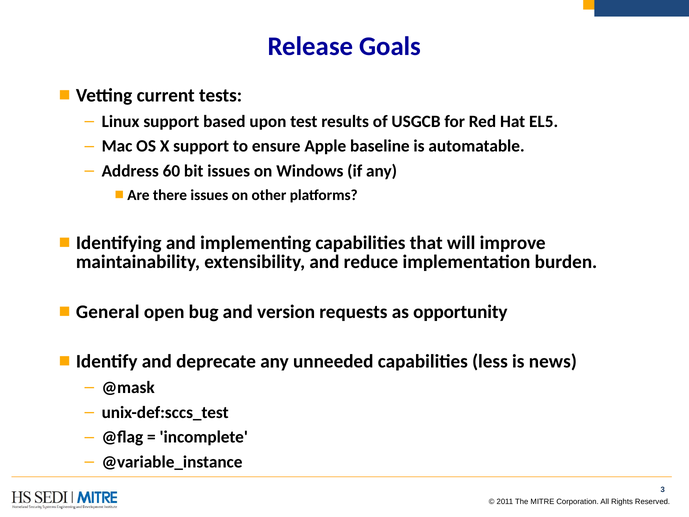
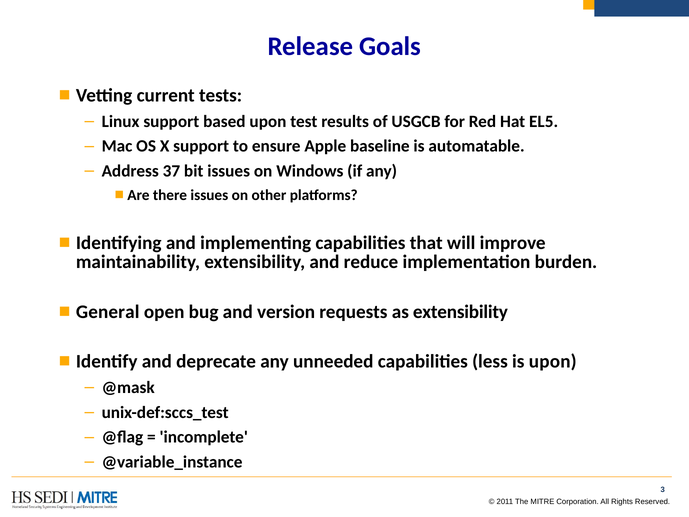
60: 60 -> 37
as opportunity: opportunity -> extensibility
is news: news -> upon
